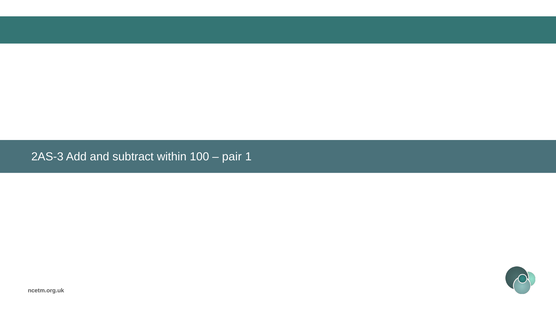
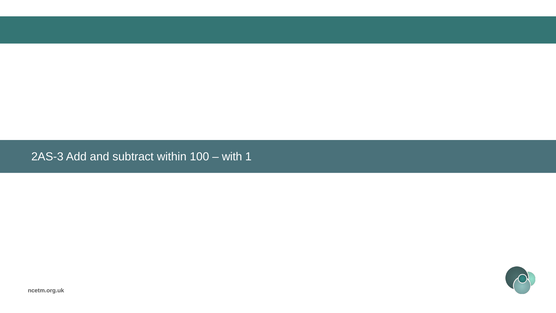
pair: pair -> with
